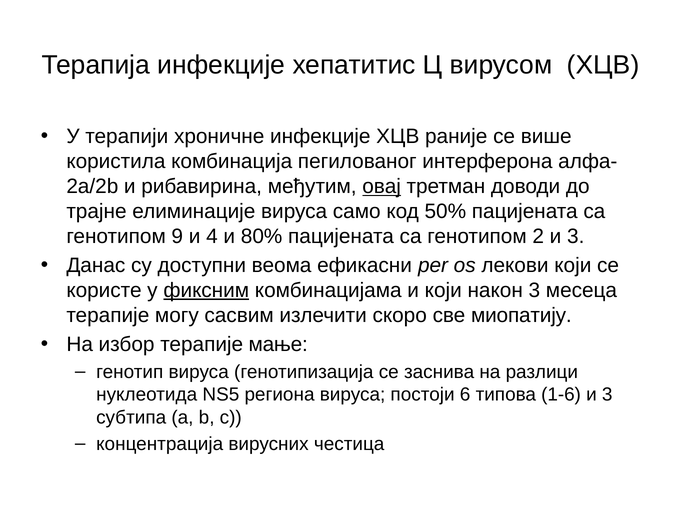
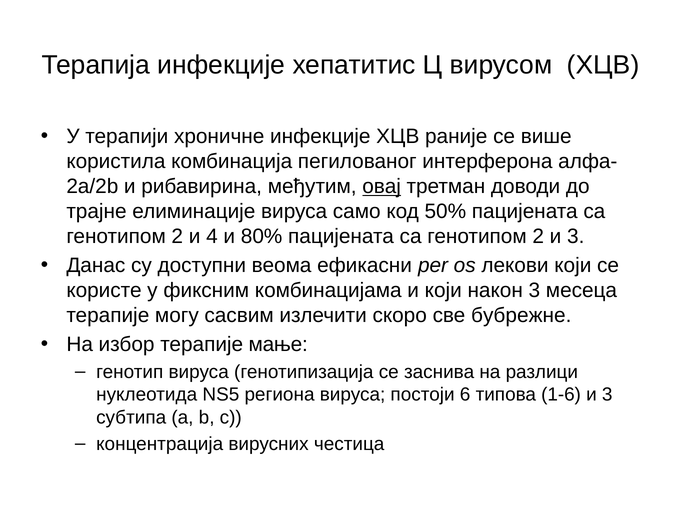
9 at (177, 236): 9 -> 2
фиксним underline: present -> none
миопатију: миопатију -> бубрежне
